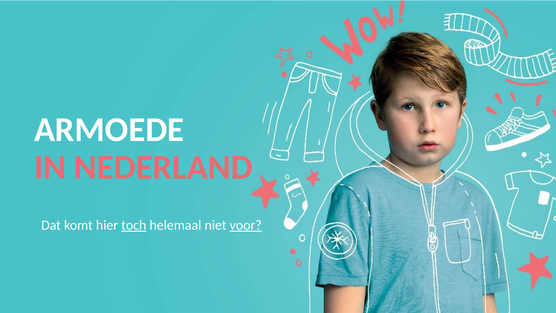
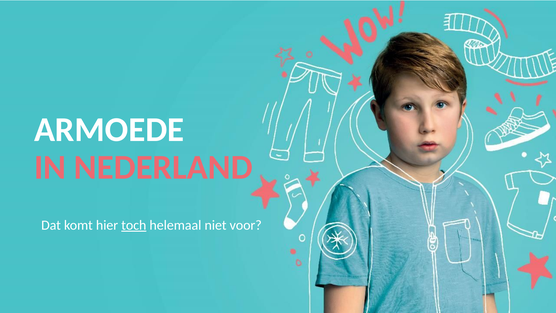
voor underline: present -> none
